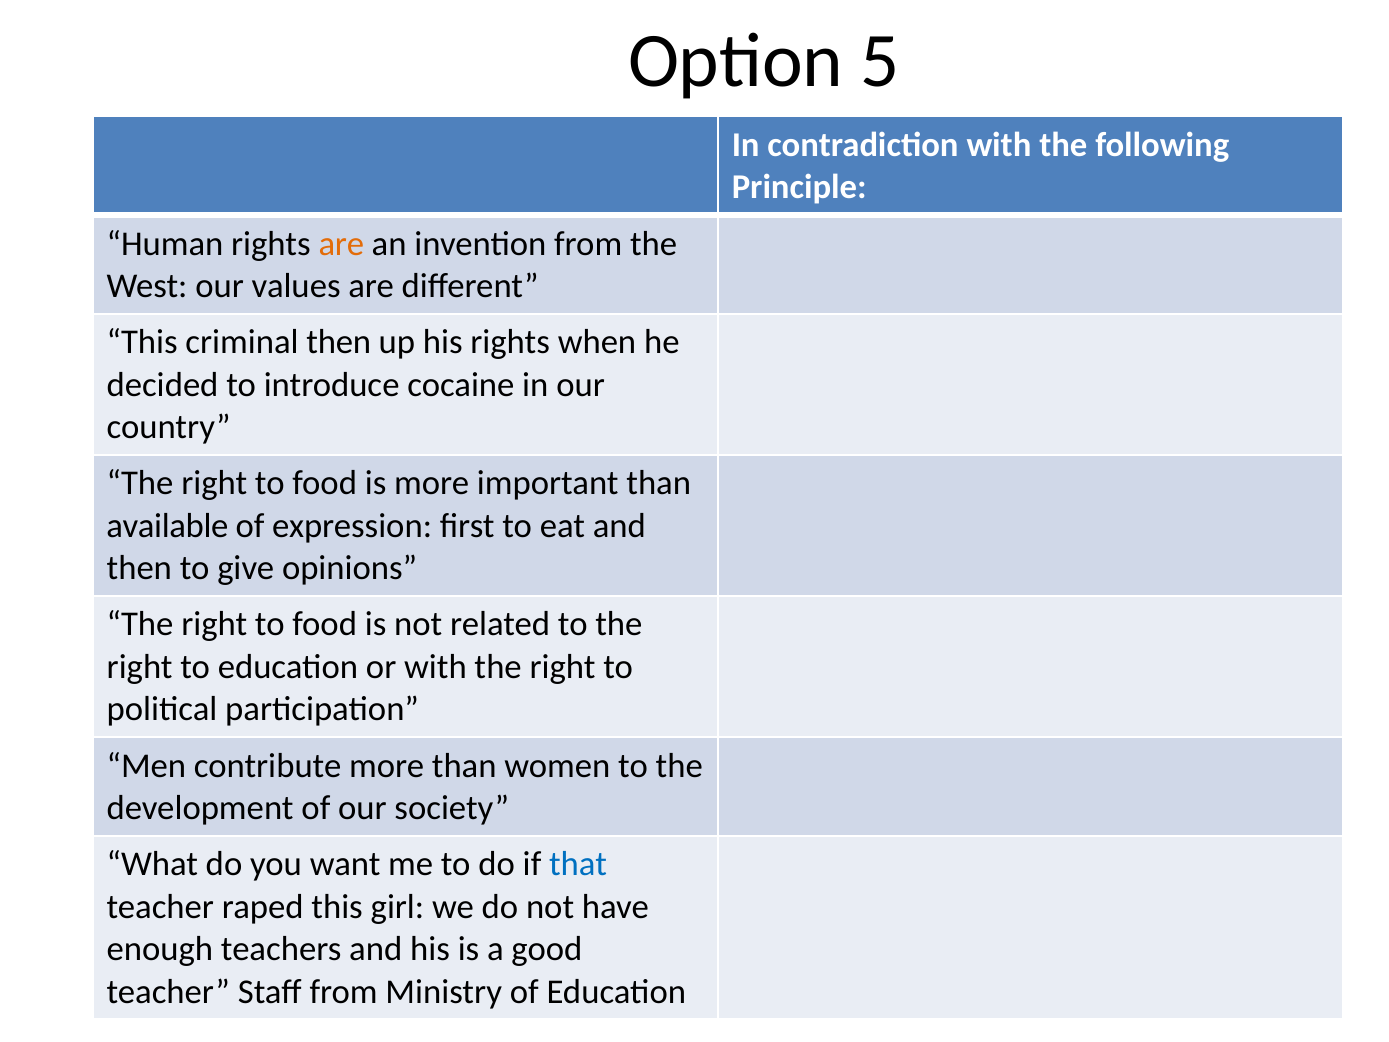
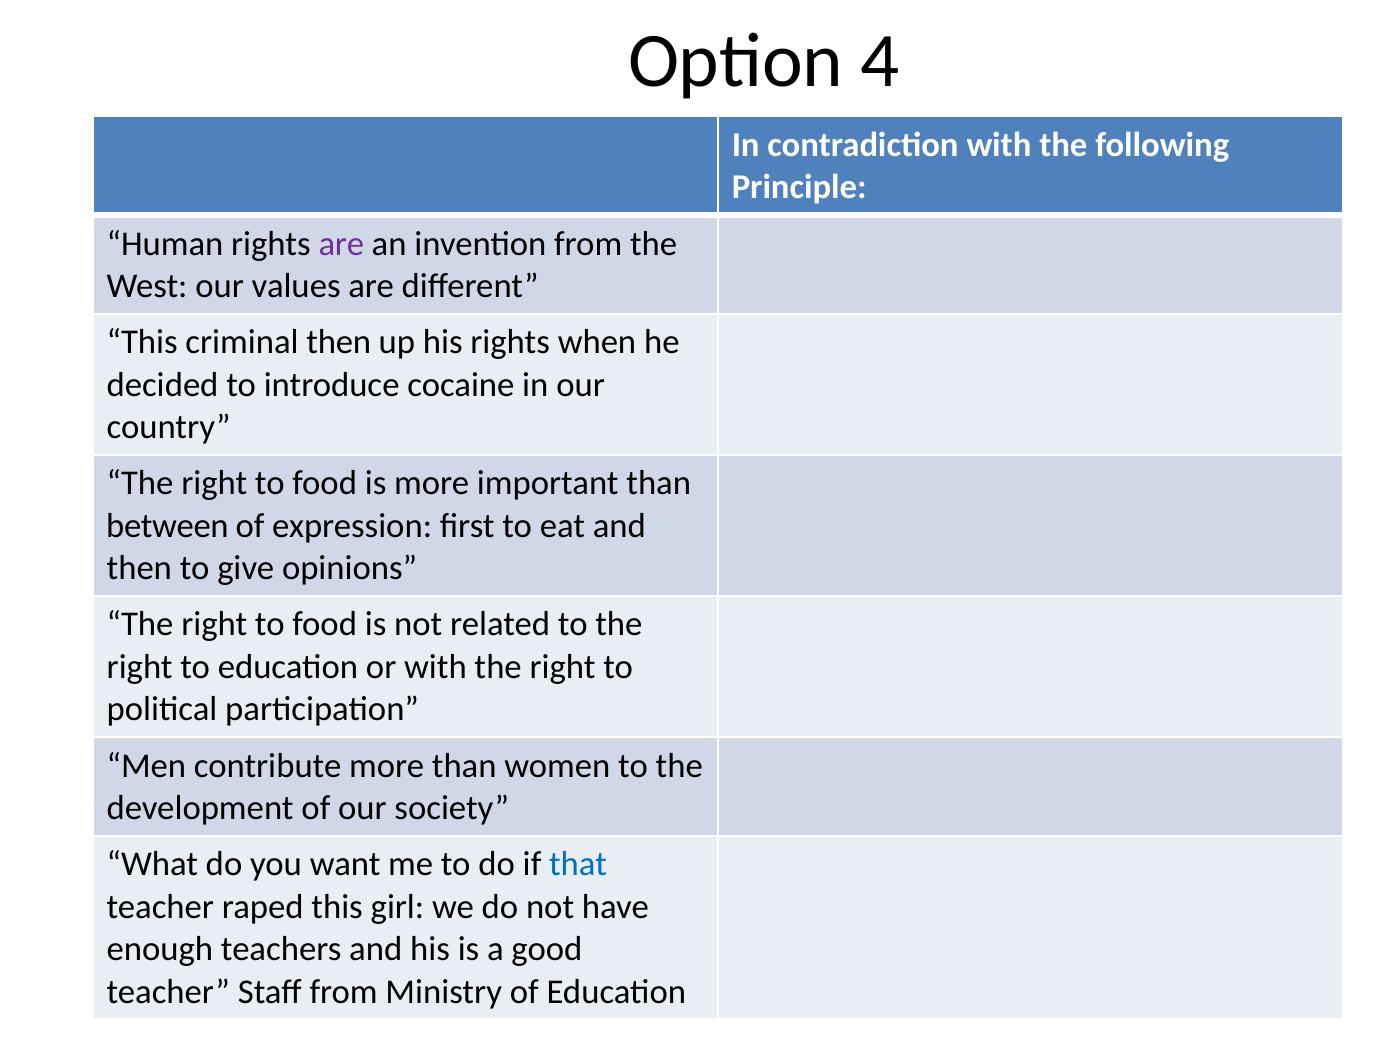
5: 5 -> 4
are at (341, 243) colour: orange -> purple
available: available -> between
